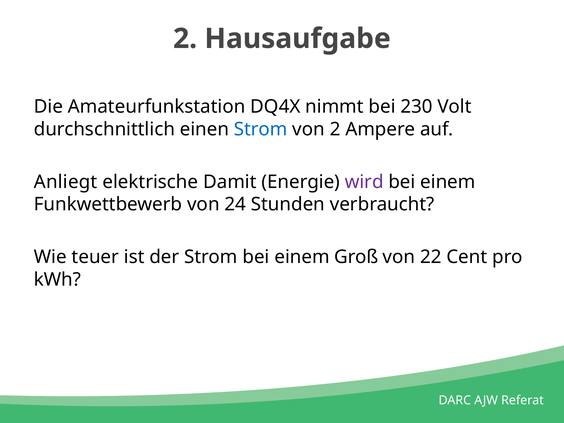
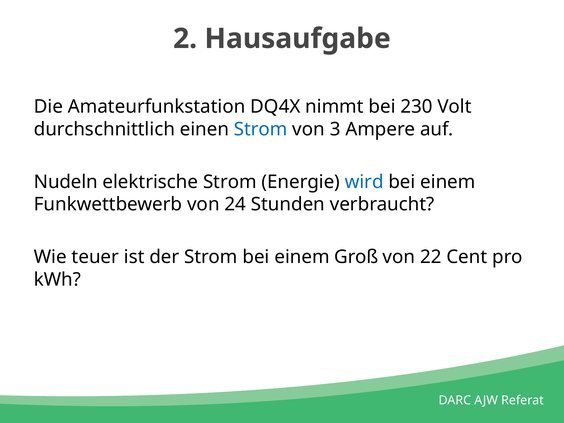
von 2: 2 -> 3
Anliegt: Anliegt -> Nudeln
elektrische Damit: Damit -> Strom
wird colour: purple -> blue
